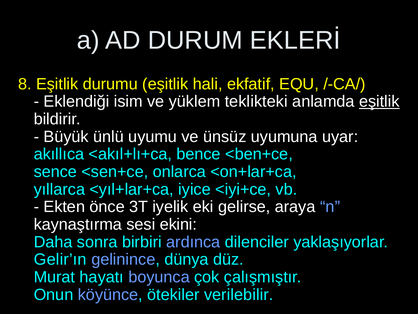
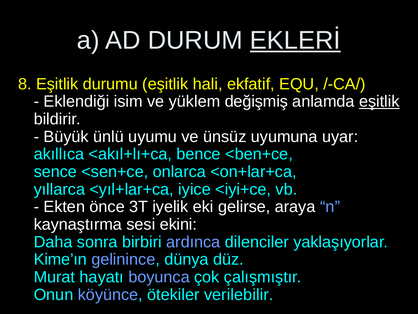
EKLERİ underline: none -> present
teklikteki: teklikteki -> değişmiş
Gelir’ın: Gelir’ın -> Kime’ın
